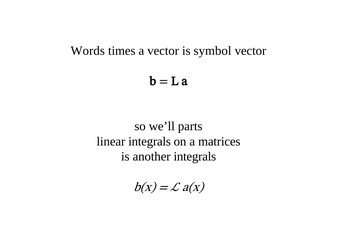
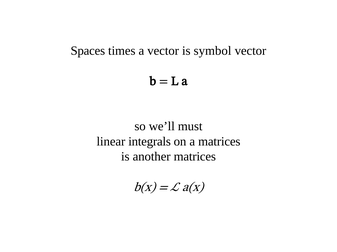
Words: Words -> Spaces
parts: parts -> must
another integrals: integrals -> matrices
